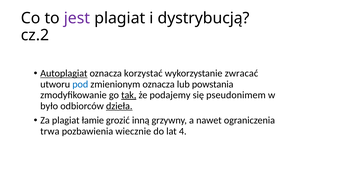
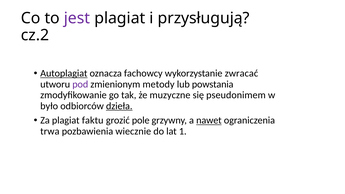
dystrybucją: dystrybucją -> przysługują
korzystać: korzystać -> fachowcy
pod colour: blue -> purple
zmienionym oznacza: oznacza -> metody
tak underline: present -> none
podajemy: podajemy -> muzyczne
łamie: łamie -> faktu
inną: inną -> pole
nawet underline: none -> present
4: 4 -> 1
